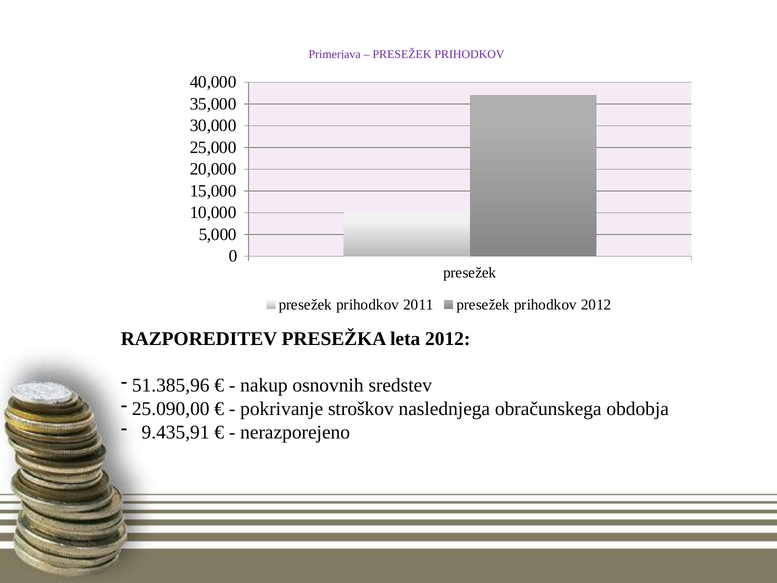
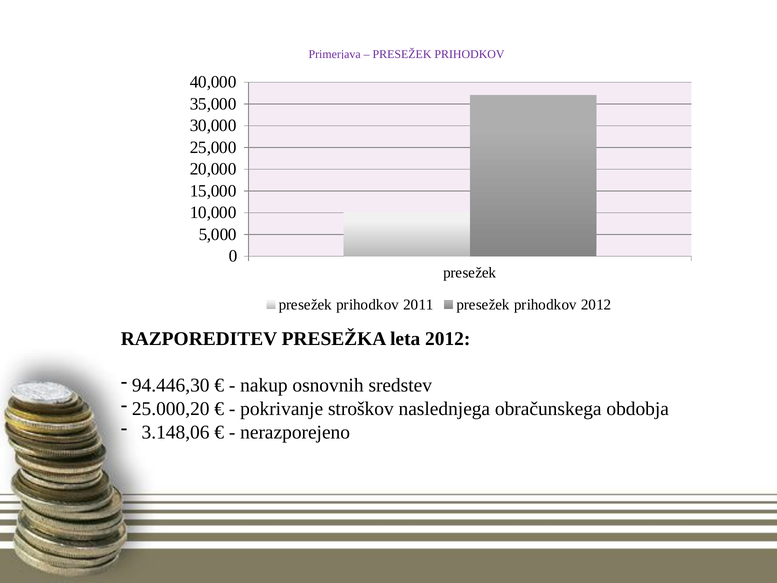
51.385,96: 51.385,96 -> 94.446,30
25.090,00: 25.090,00 -> 25.000,20
9.435,91: 9.435,91 -> 3.148,06
